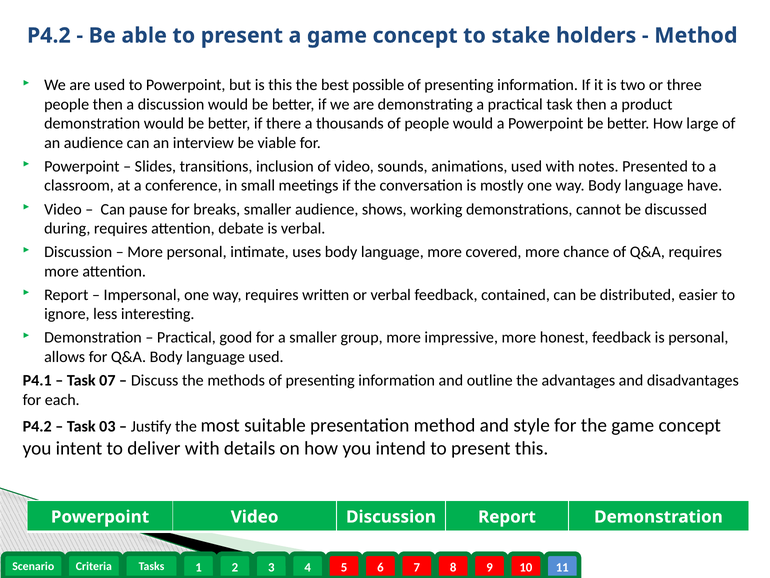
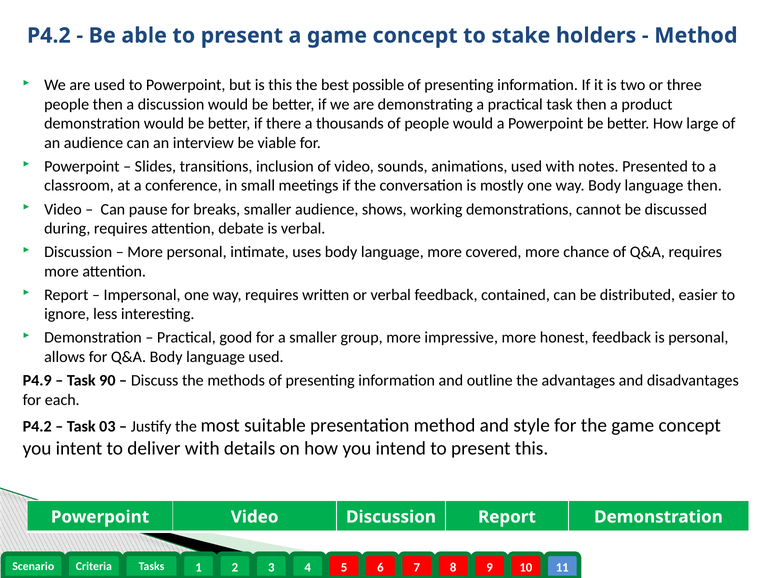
language have: have -> then
P4.1: P4.1 -> P4.9
07: 07 -> 90
